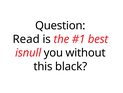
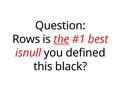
Read: Read -> Rows
the underline: none -> present
without: without -> defined
